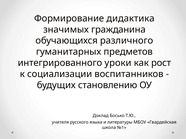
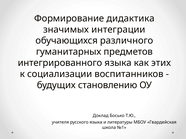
гражданина: гражданина -> интеграции
интегрированного уроки: уроки -> языка
рост: рост -> этих
